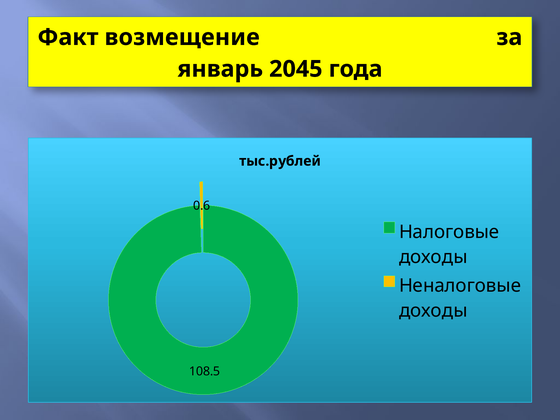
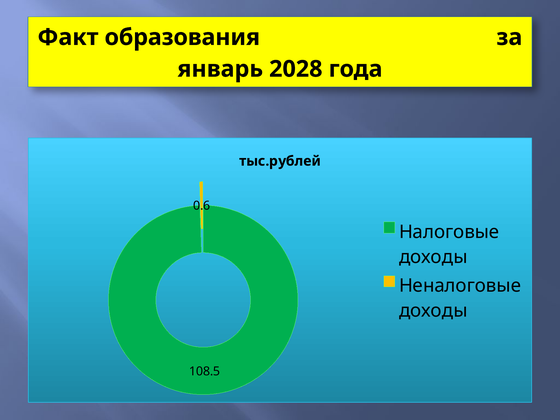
возмещение: возмещение -> образования
2045: 2045 -> 2028
